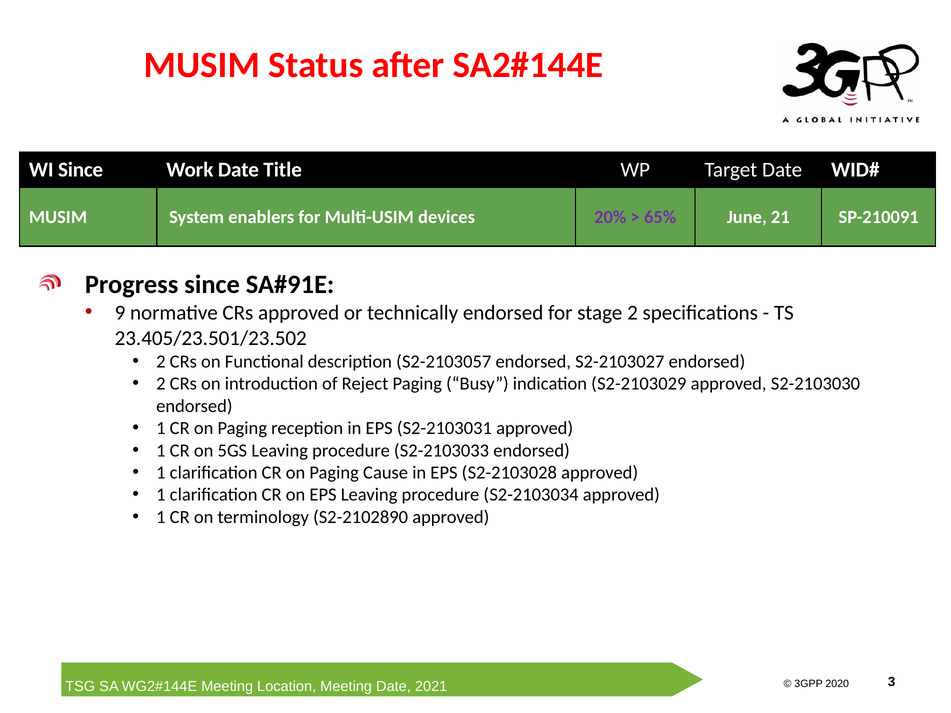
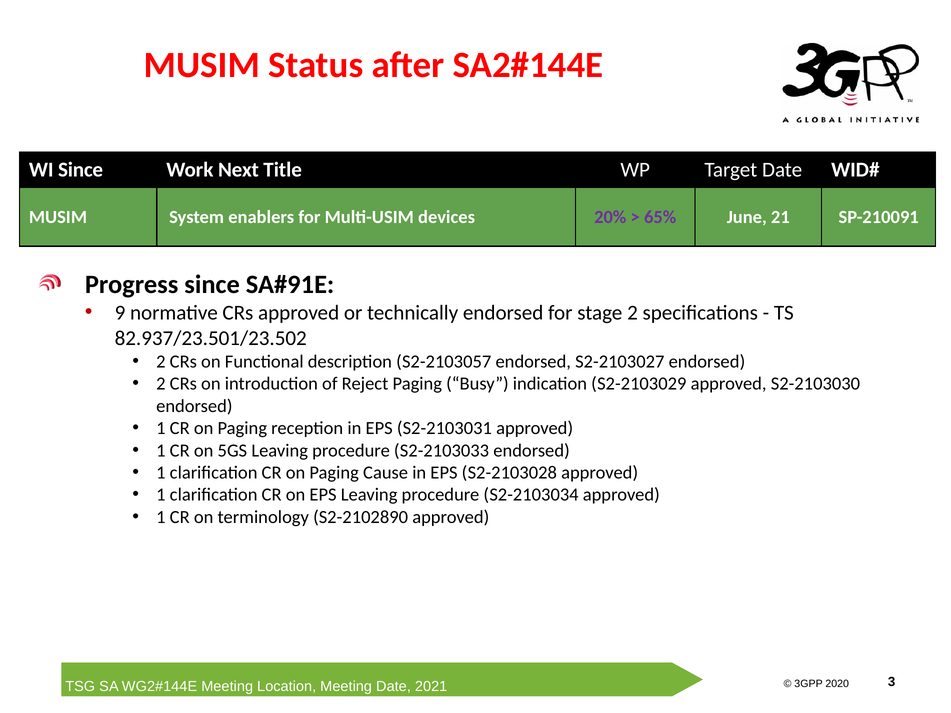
Work Date: Date -> Next
23.405/23.501/23.502: 23.405/23.501/23.502 -> 82.937/23.501/23.502
